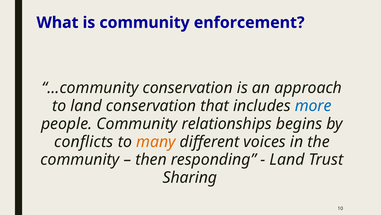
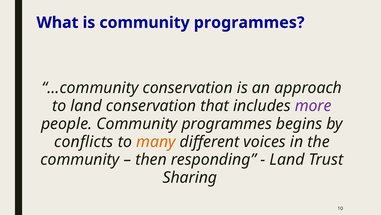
is community enforcement: enforcement -> programmes
more colour: blue -> purple
people Community relationships: relationships -> programmes
